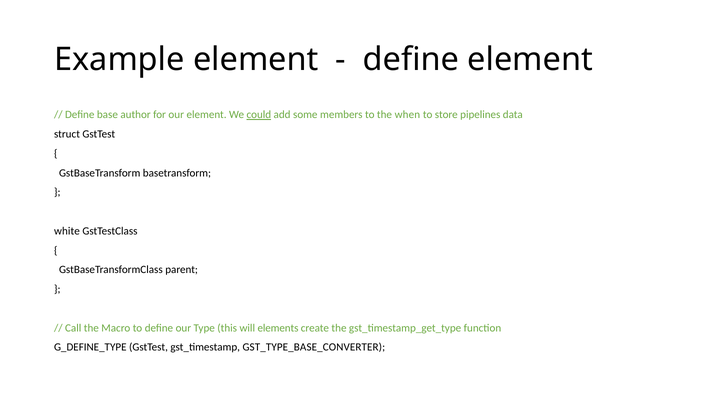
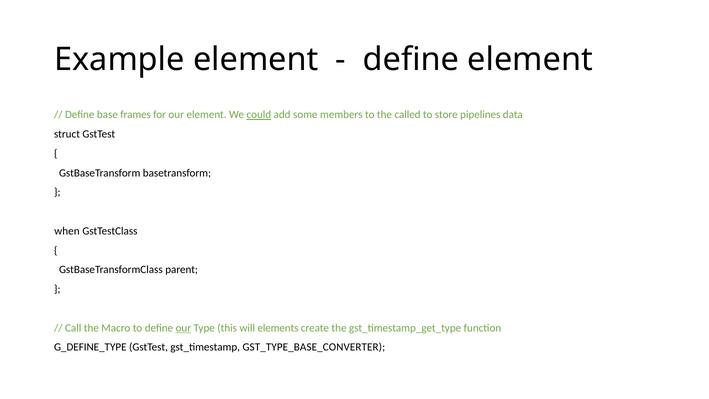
author: author -> frames
when: when -> called
white: white -> when
our at (183, 328) underline: none -> present
